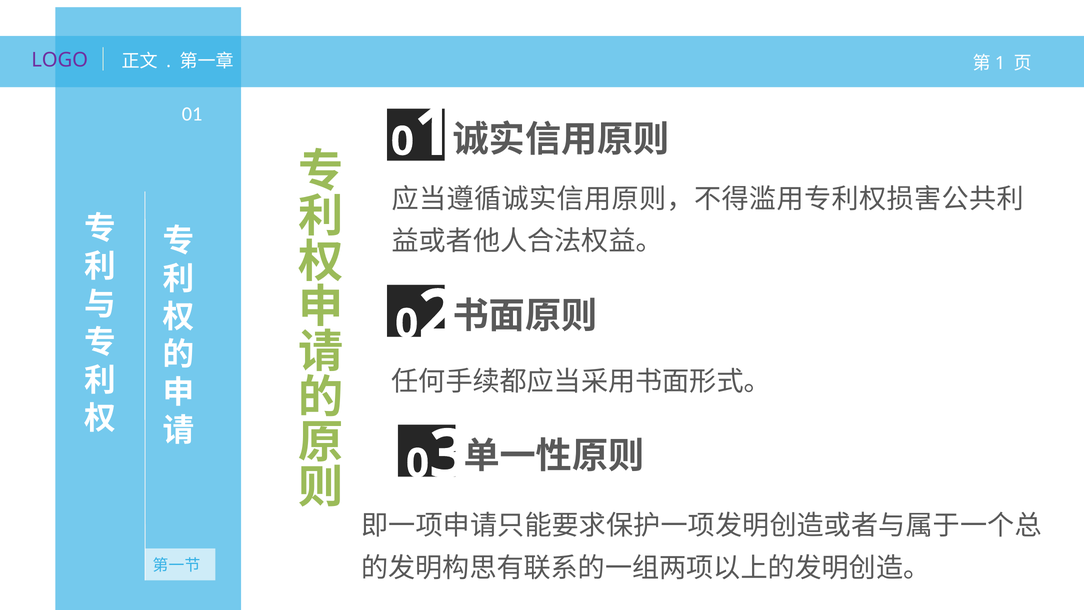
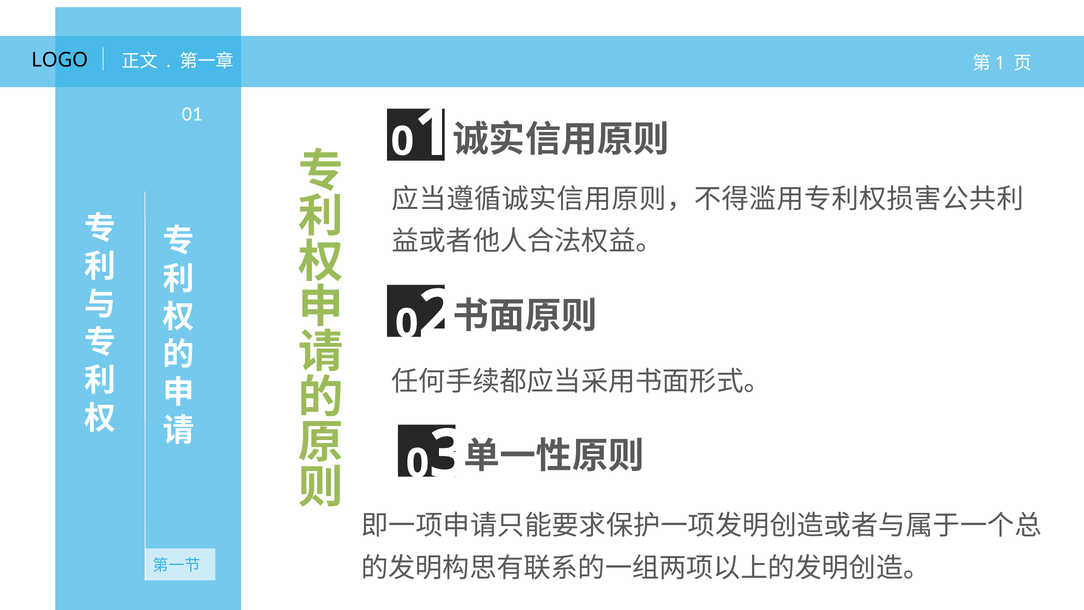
LOGO colour: purple -> black
